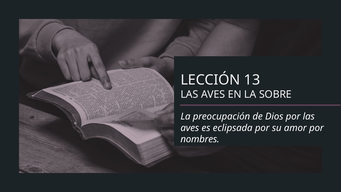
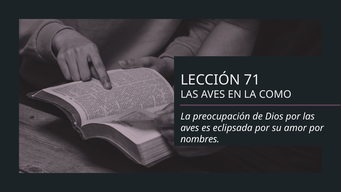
13: 13 -> 71
SOBRE: SOBRE -> COMO
